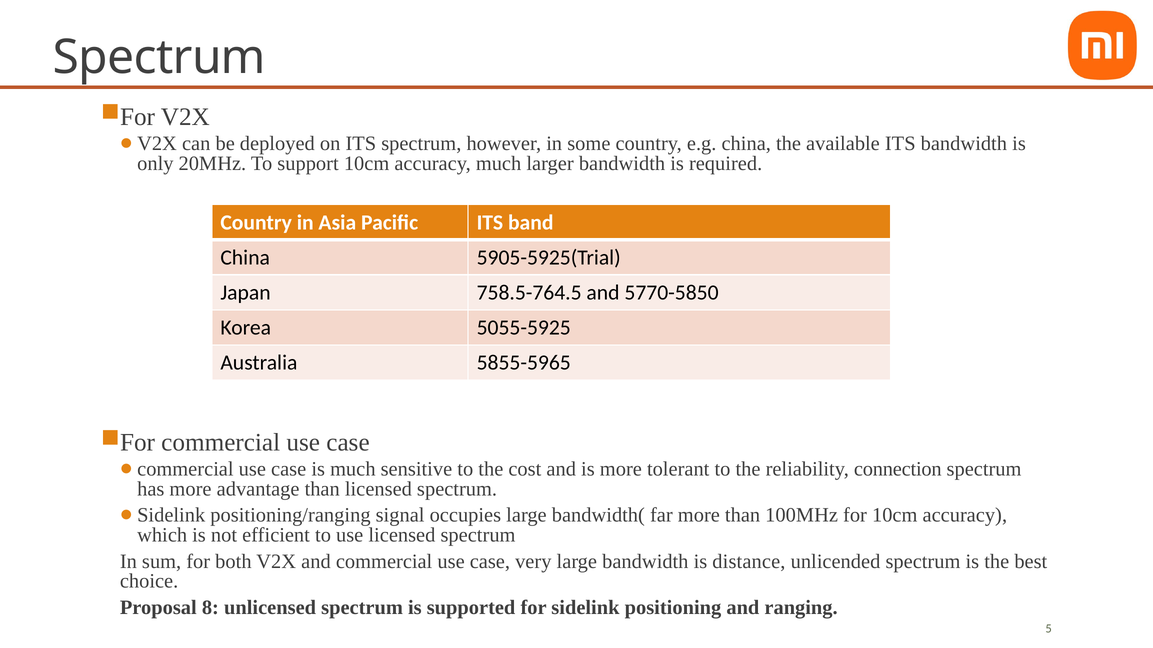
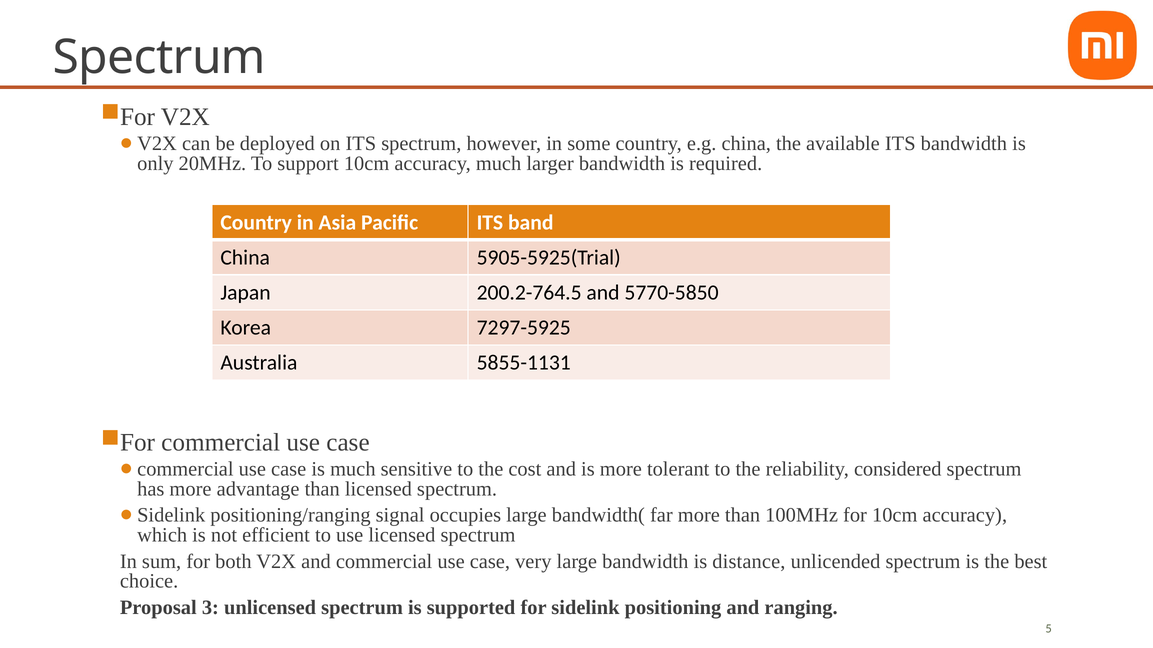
758.5-764.5: 758.5-764.5 -> 200.2-764.5
5055-5925: 5055-5925 -> 7297-5925
5855-5965: 5855-5965 -> 5855-1131
connection: connection -> considered
8: 8 -> 3
